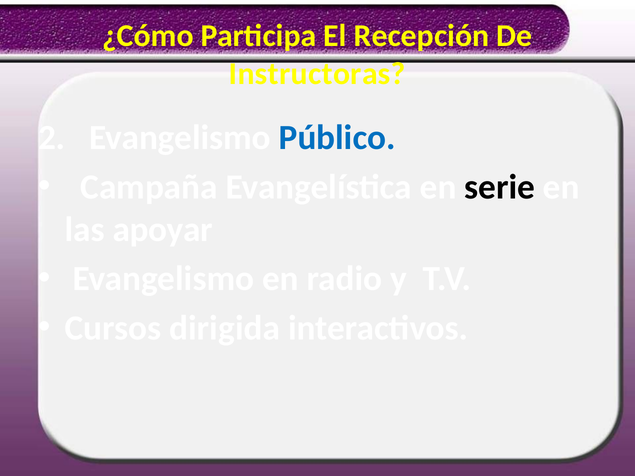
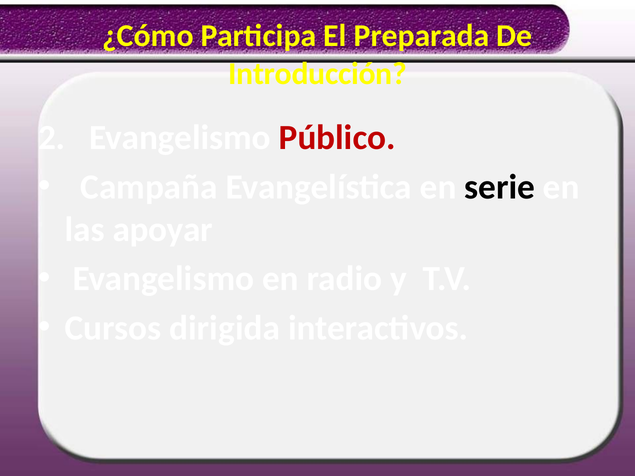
Recepción: Recepción -> Preparada
Instructoras: Instructoras -> Introducción
Público colour: blue -> red
